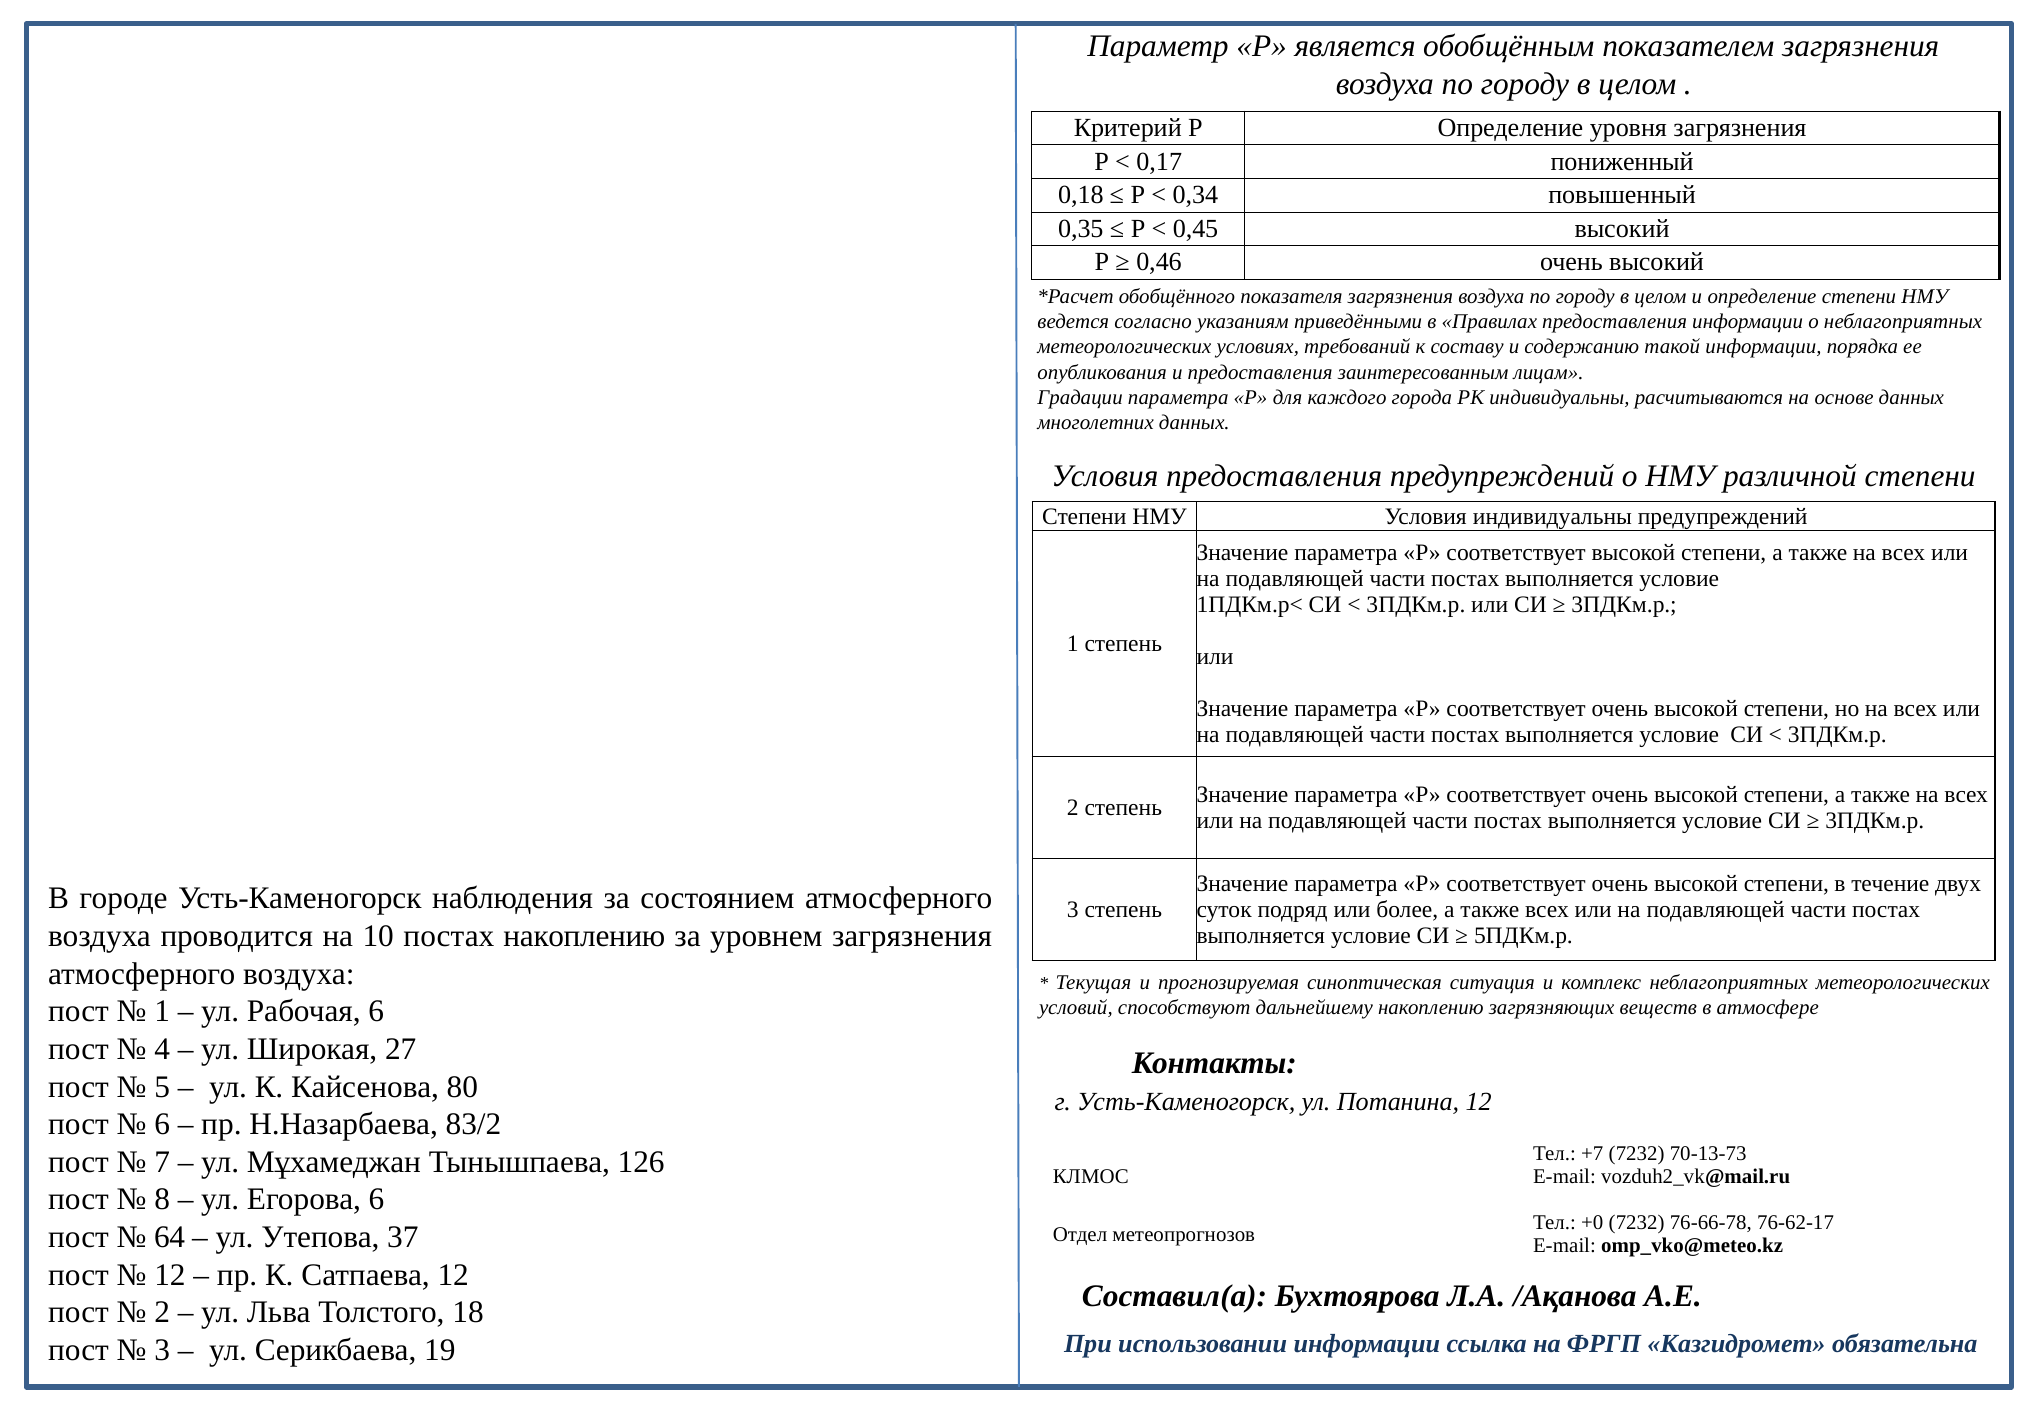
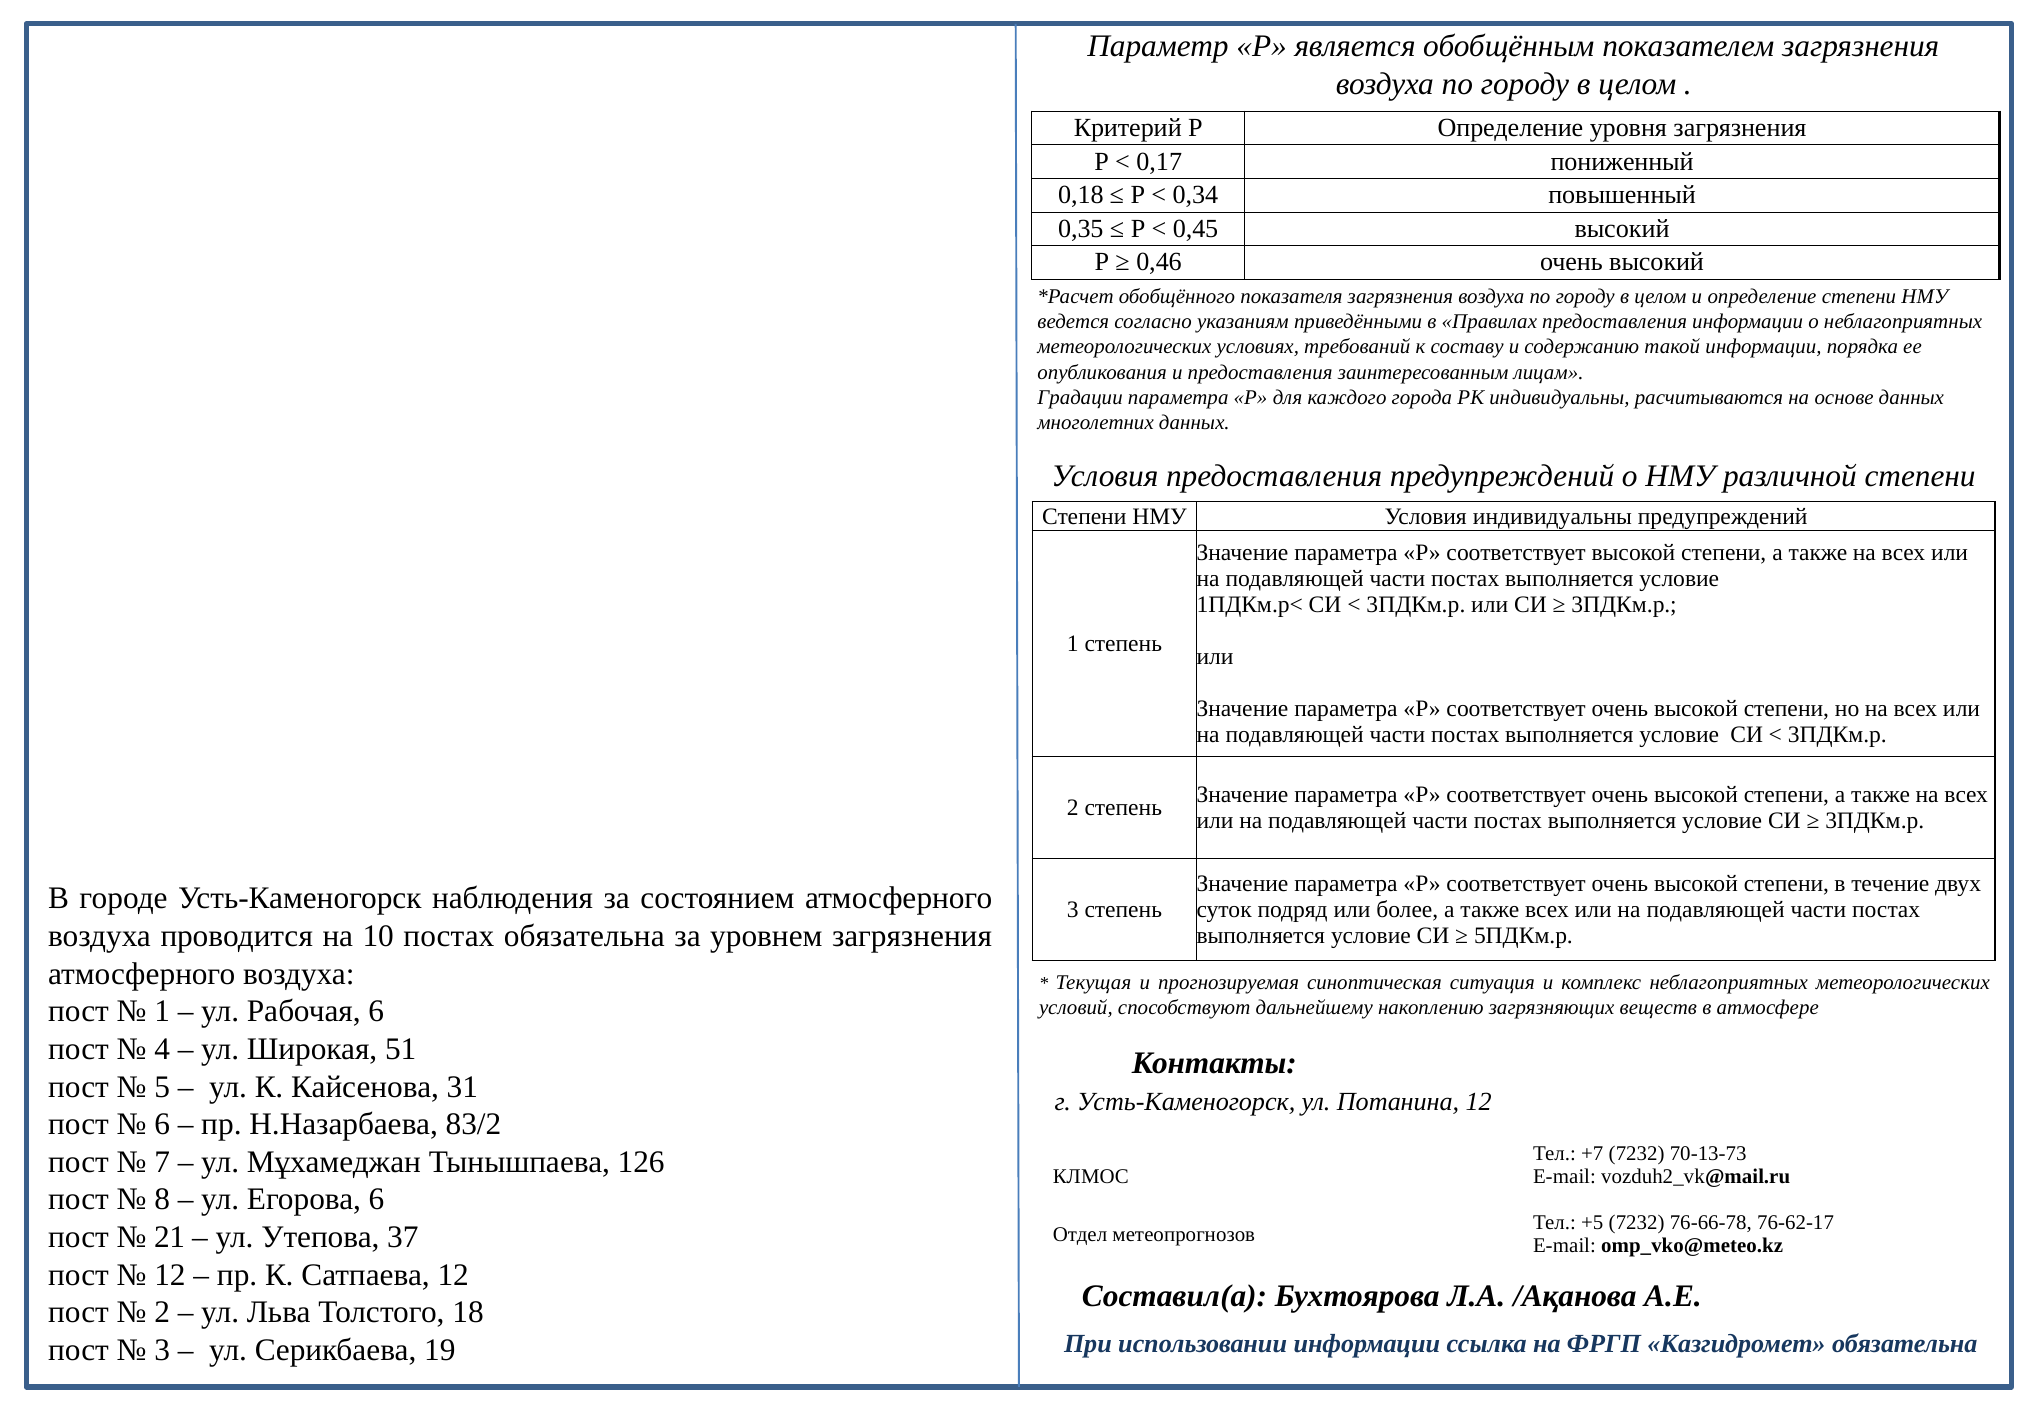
постах накоплению: накоплению -> обязательна
27: 27 -> 51
80: 80 -> 31
+0: +0 -> +5
64: 64 -> 21
